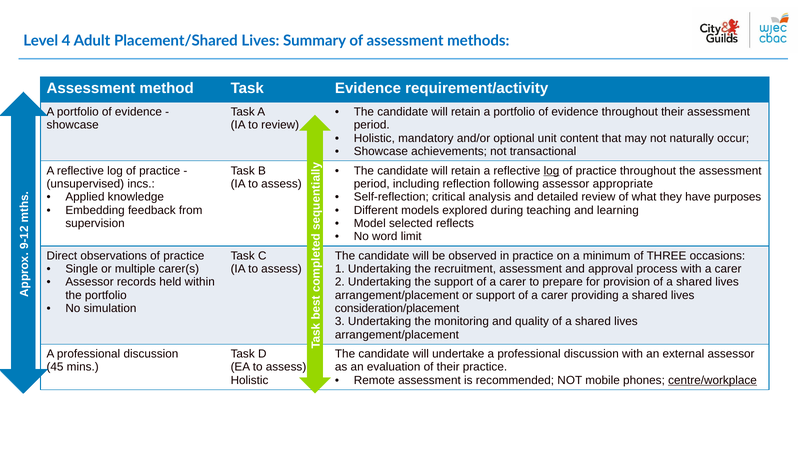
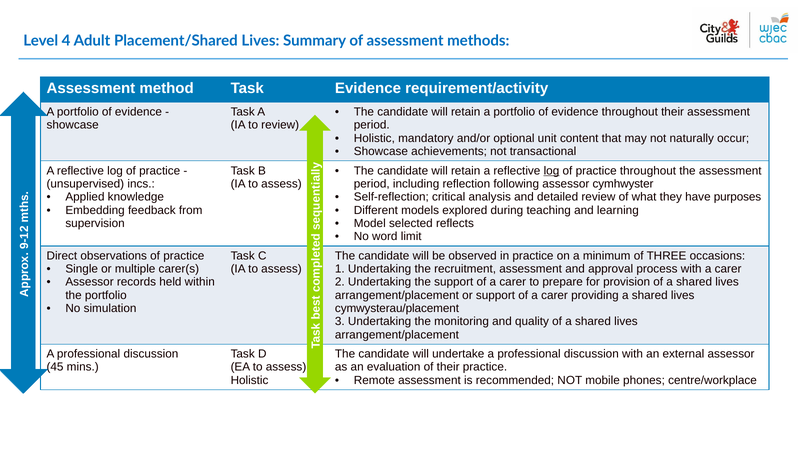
appropriate: appropriate -> cymhwyster
consideration/placement: consideration/placement -> cymwysterau/placement
centre/workplace underline: present -> none
